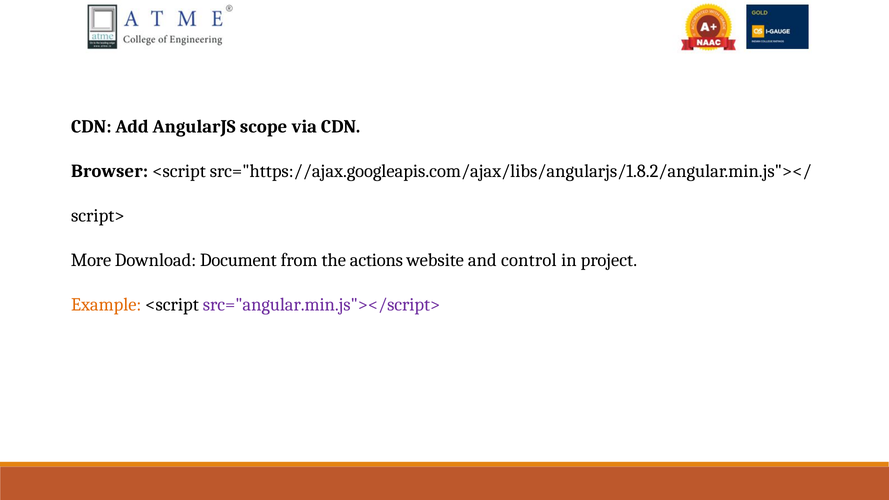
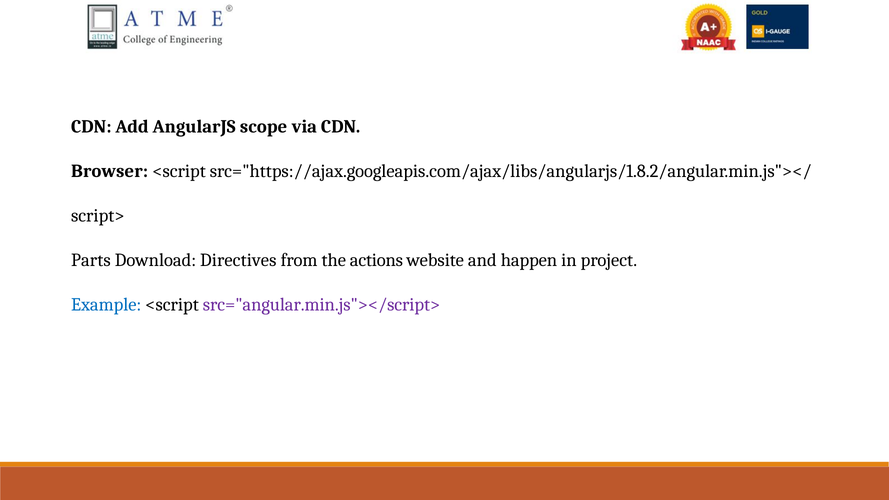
More: More -> Parts
Document: Document -> Directives
control: control -> happen
Example colour: orange -> blue
